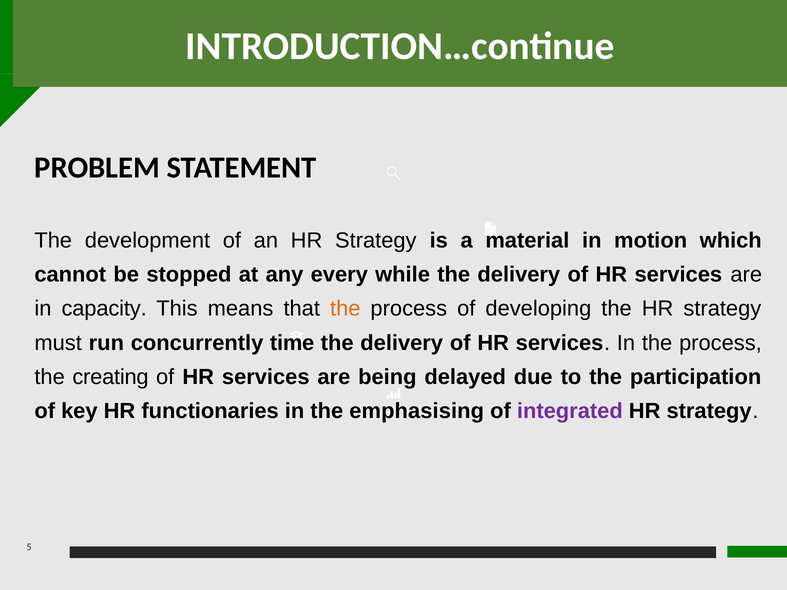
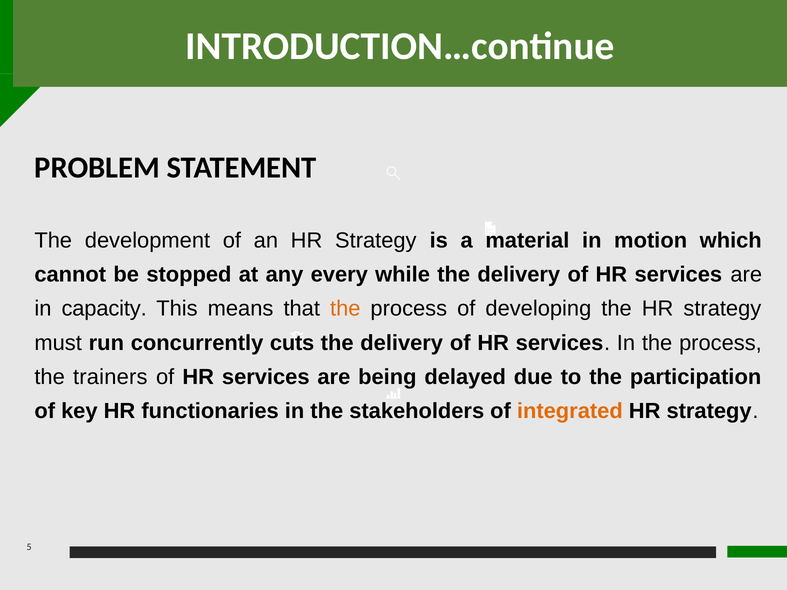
time: time -> cuts
creating: creating -> trainers
emphasising: emphasising -> stakeholders
integrated colour: purple -> orange
